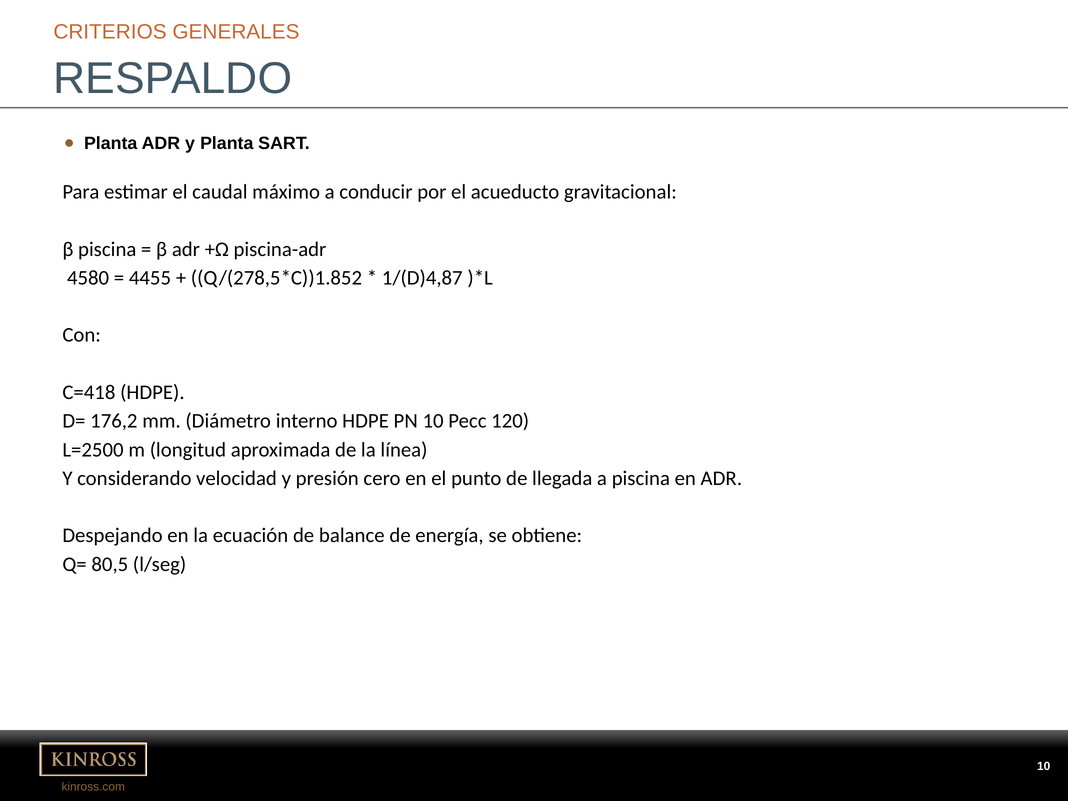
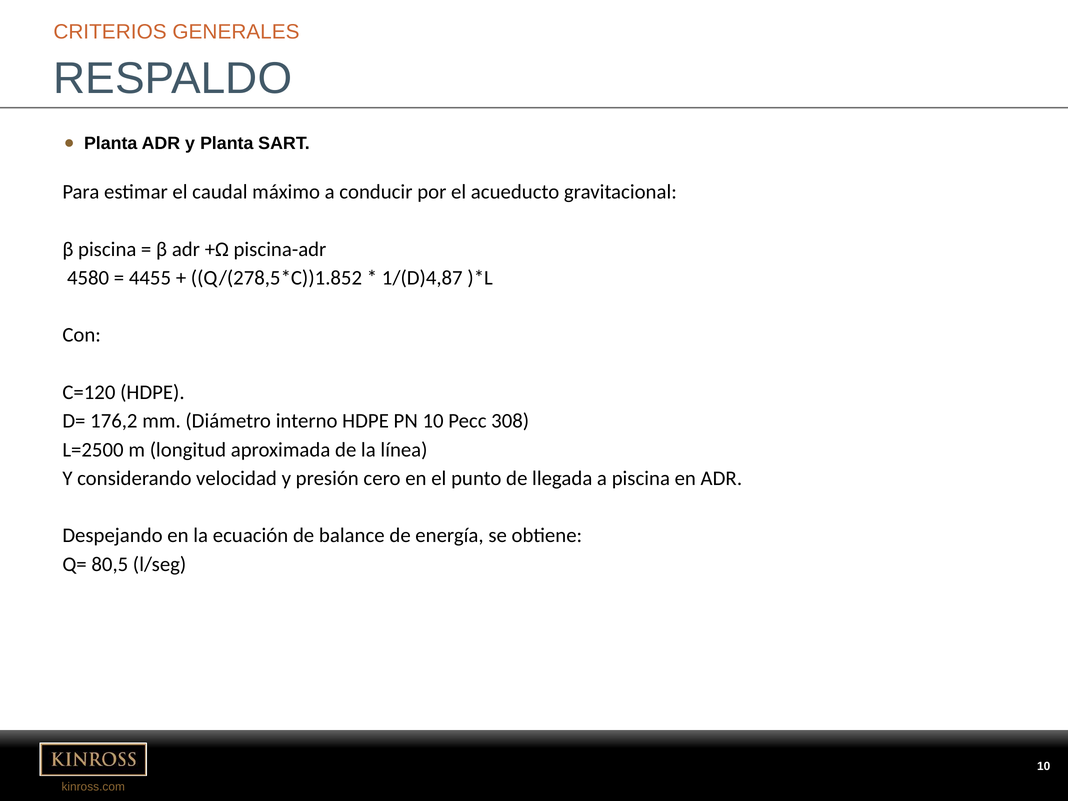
C=418: C=418 -> C=120
120: 120 -> 308
